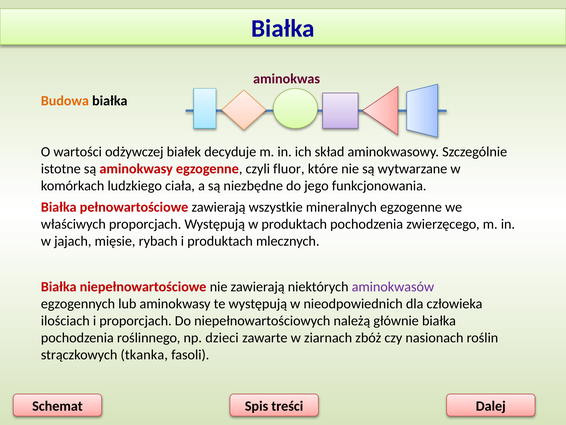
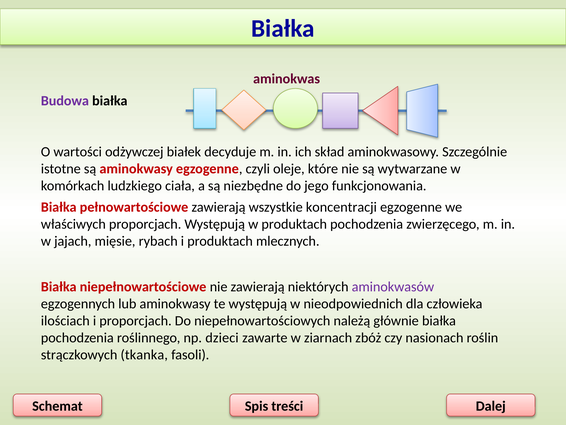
Budowa colour: orange -> purple
fluor: fluor -> oleje
mineralnych: mineralnych -> koncentracji
